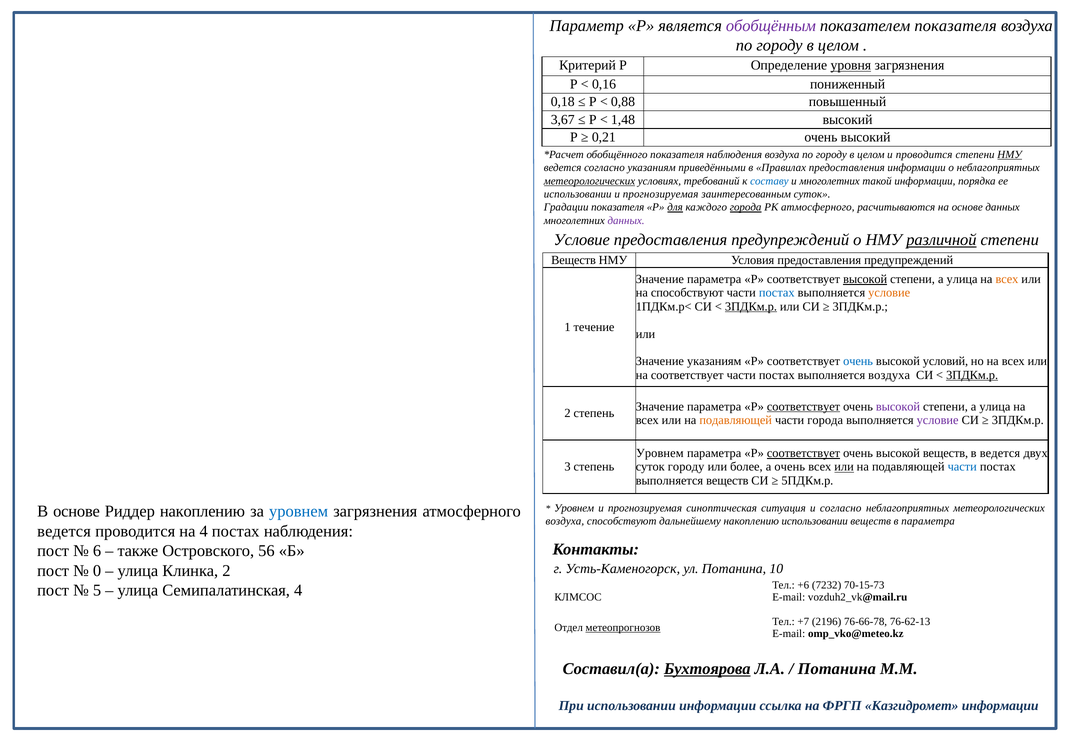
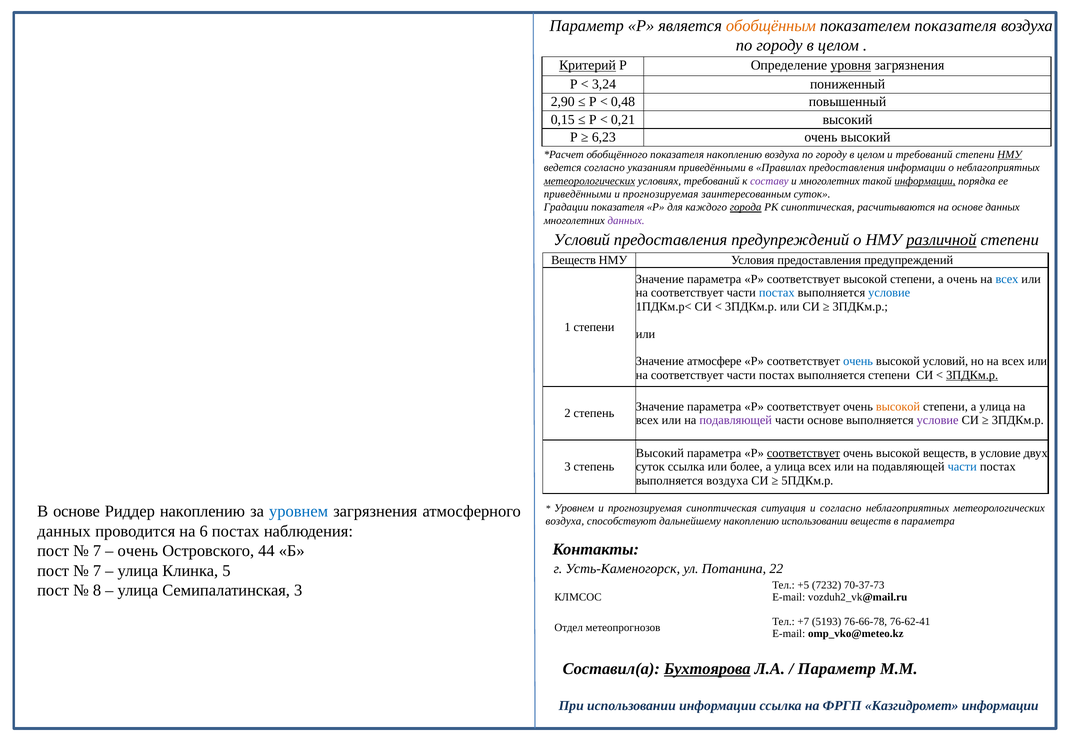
обобщённым colour: purple -> orange
Критерий underline: none -> present
0,16: 0,16 -> 3,24
0,18: 0,18 -> 2,90
0,88: 0,88 -> 0,48
3,67: 3,67 -> 0,15
1,48: 1,48 -> 0,21
0,21: 0,21 -> 6,23
показателя наблюдения: наблюдения -> накоплению
и проводится: проводится -> требований
составу colour: blue -> purple
информации at (925, 181) underline: none -> present
использовании at (578, 194): использовании -> приведёнными
для underline: present -> none
РК атмосферного: атмосферного -> синоптическая
Условие at (582, 240): Условие -> Условий
высокой at (865, 279) underline: present -> none
улица at (962, 279): улица -> очень
всех at (1007, 279) colour: orange -> blue
способствуют at (687, 293): способствуют -> соответствует
условие at (889, 293) colour: orange -> blue
3ПДКм.р at (751, 306) underline: present -> none
1 течение: течение -> степени
Значение указаниям: указаниям -> атмосфере
выполняется воздуха: воздуха -> степени
соответствует at (804, 406) underline: present -> none
высокой at (898, 406) colour: purple -> orange
подавляющей at (736, 420) colour: orange -> purple
части города: города -> основе
Уровнем at (660, 453): Уровнем -> Высокий
в ведется: ведется -> условие
суток городу: городу -> ссылка
более а очень: очень -> улица
или at (844, 467) underline: present -> none
выполняется веществ: веществ -> воздуха
ведется at (64, 531): ведется -> данных
на 4: 4 -> 6
6 at (97, 551): 6 -> 7
также at (138, 551): также -> очень
56: 56 -> 44
10: 10 -> 22
0 at (97, 571): 0 -> 7
Клинка 2: 2 -> 5
+6: +6 -> +5
70-15-73: 70-15-73 -> 70-37-73
5: 5 -> 8
Семипалатинская 4: 4 -> 3
2196: 2196 -> 5193
76-62-13: 76-62-13 -> 76-62-41
метеопрогнозов underline: present -> none
Потанина at (837, 669): Потанина -> Параметр
